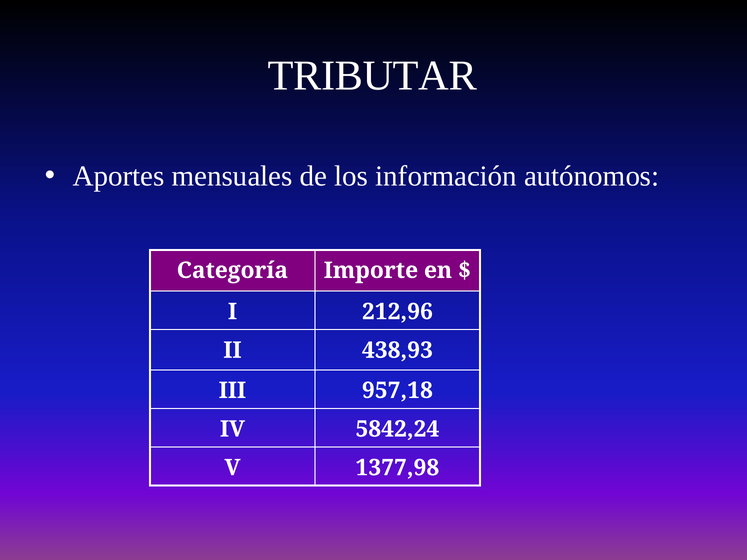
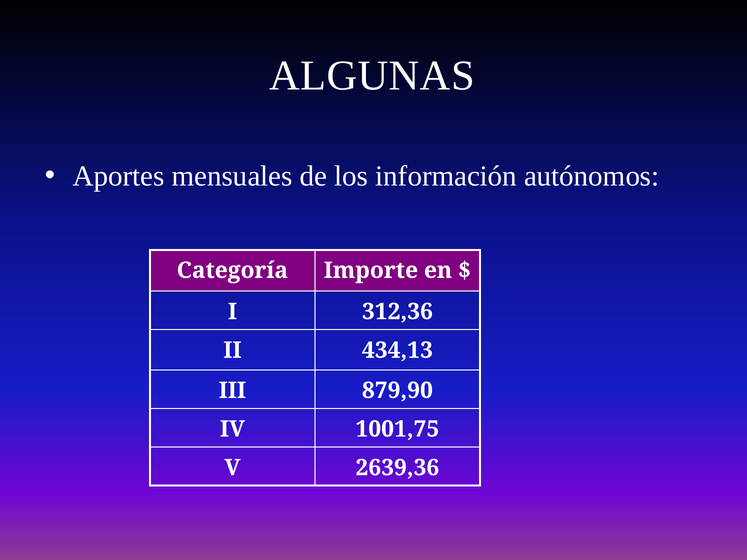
TRIBUTAR: TRIBUTAR -> ALGUNAS
212,96: 212,96 -> 312,36
438,93: 438,93 -> 434,13
957,18: 957,18 -> 879,90
5842,24: 5842,24 -> 1001,75
1377,98: 1377,98 -> 2639,36
